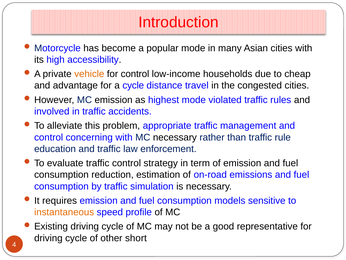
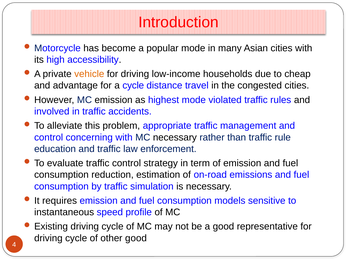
control at (135, 74): control -> driving
instantaneous colour: orange -> black
other short: short -> good
